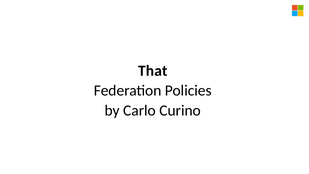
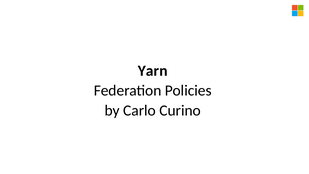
That: That -> Yarn
